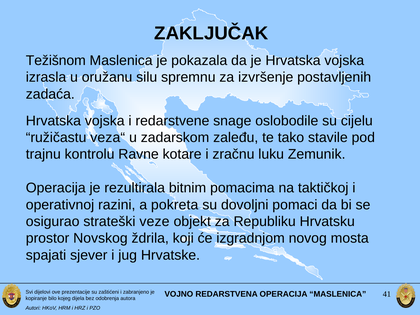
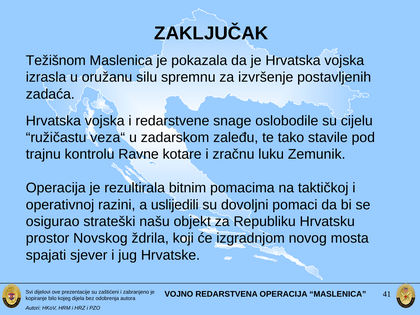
pokreta: pokreta -> uslijedili
veze: veze -> našu
